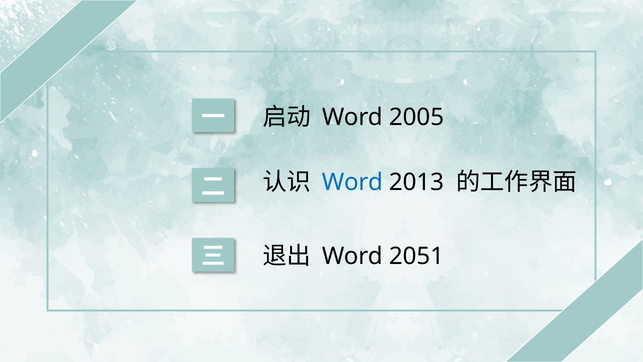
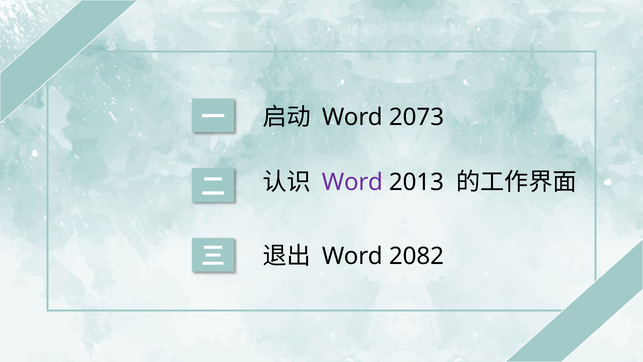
2005: 2005 -> 2073
Word at (352, 182) colour: blue -> purple
2051: 2051 -> 2082
